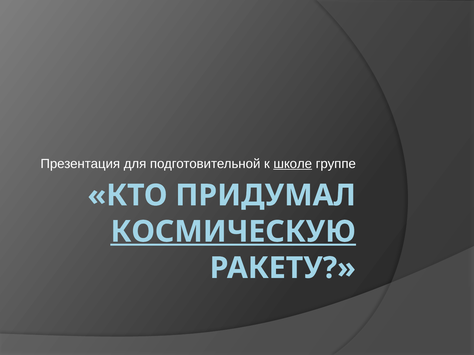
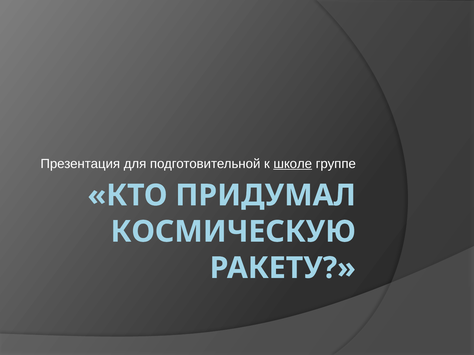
КОСМИЧЕСКУЮ underline: present -> none
